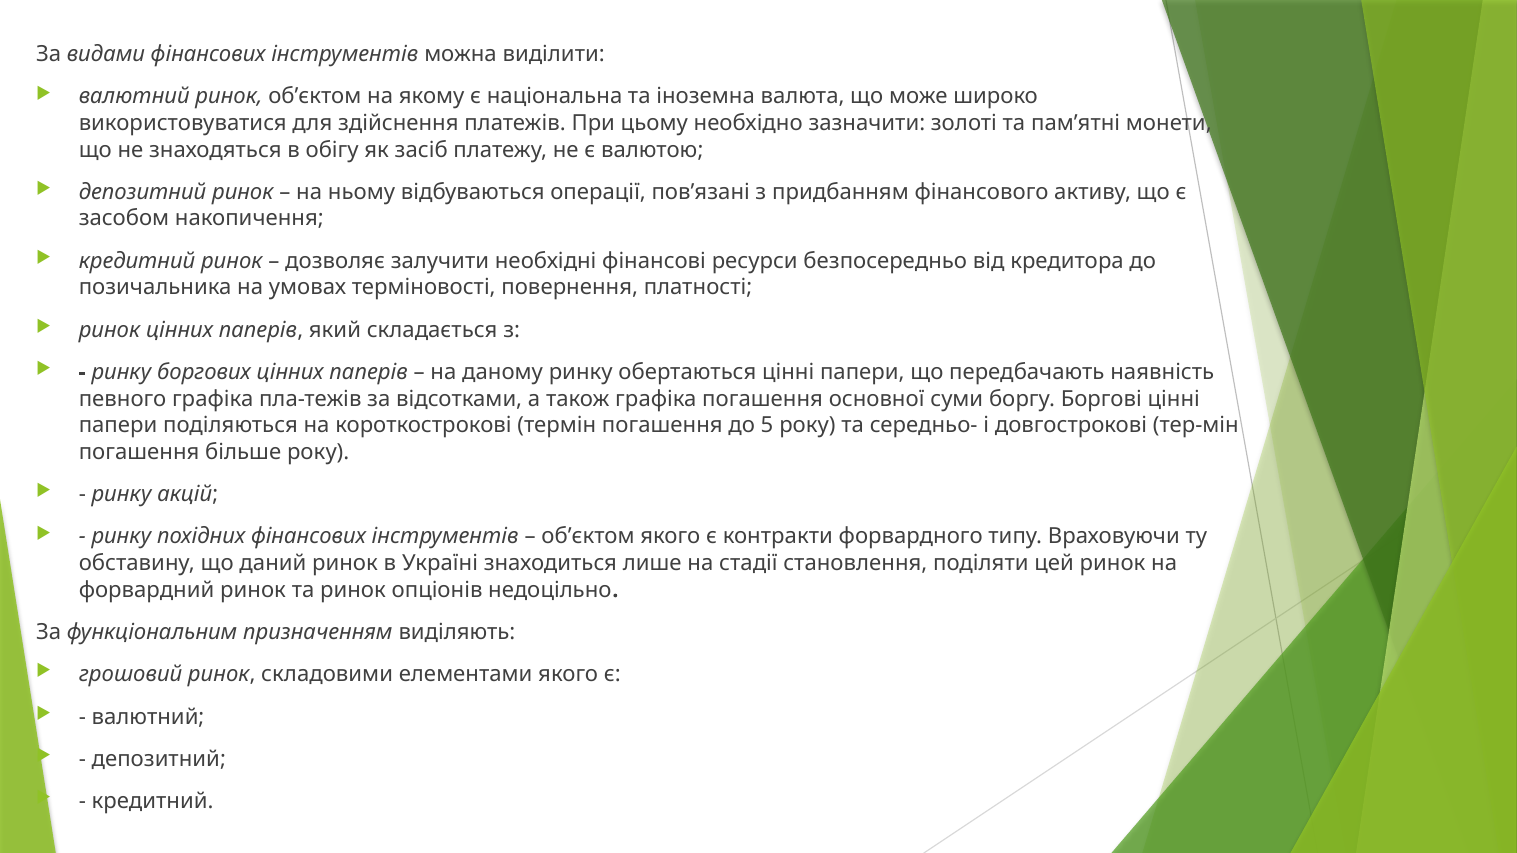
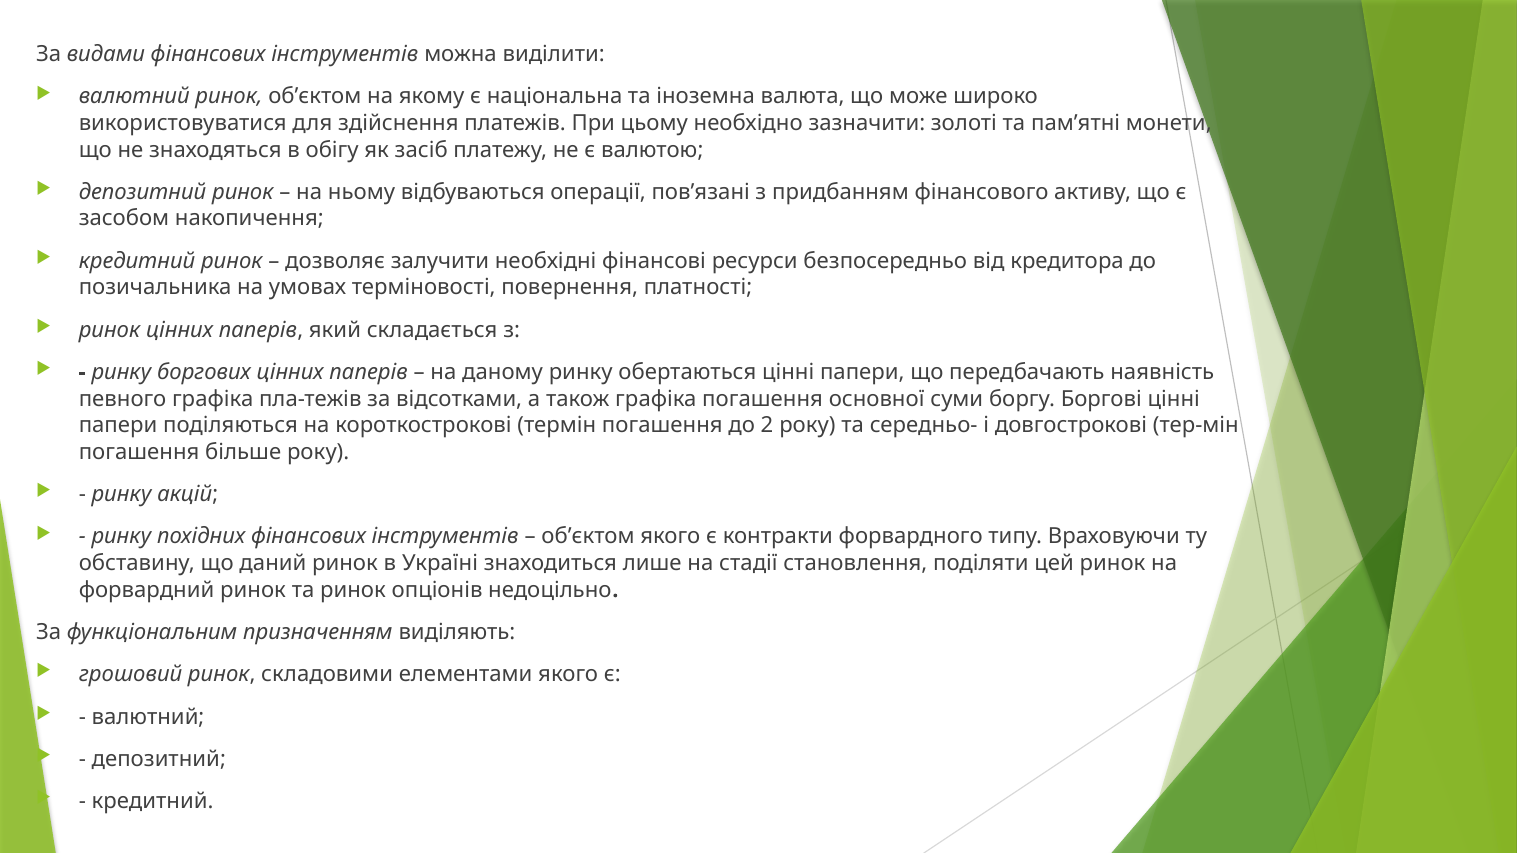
5: 5 -> 2
